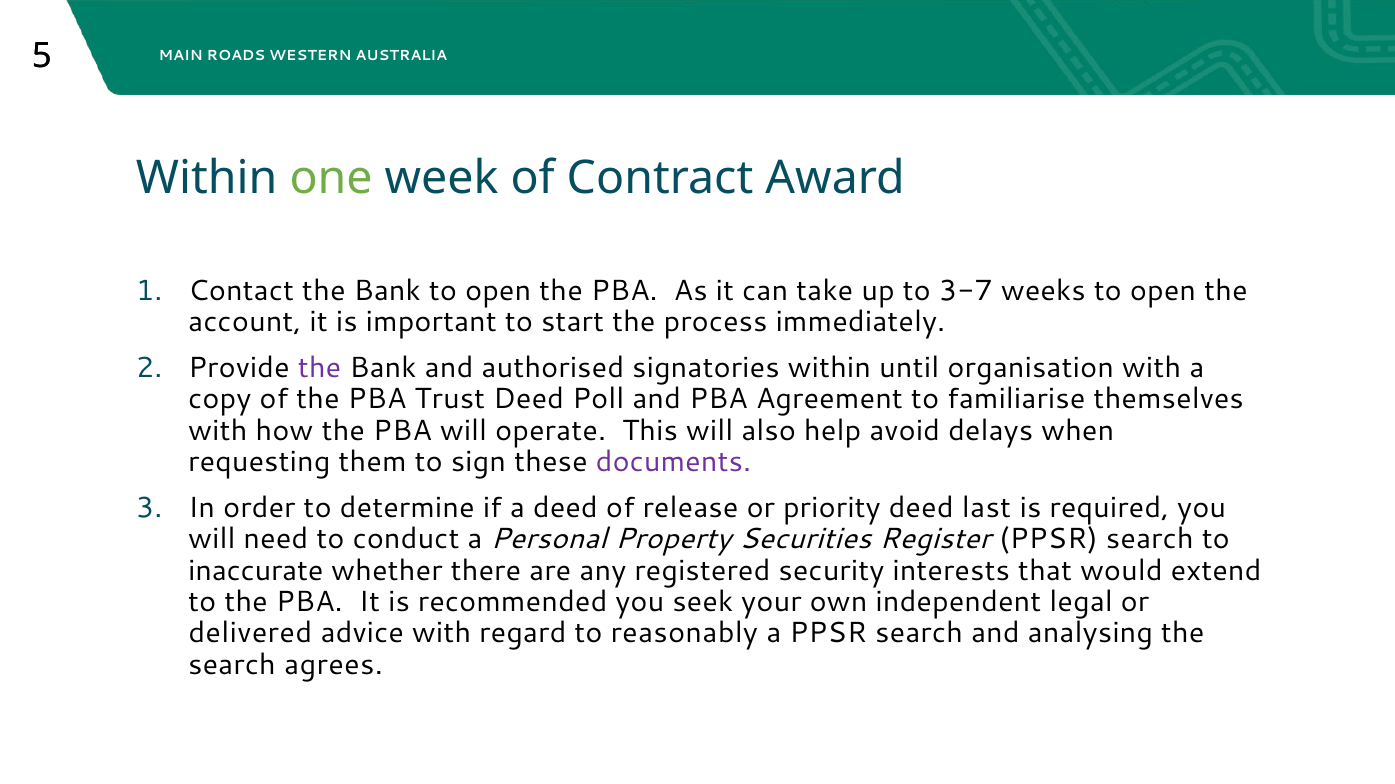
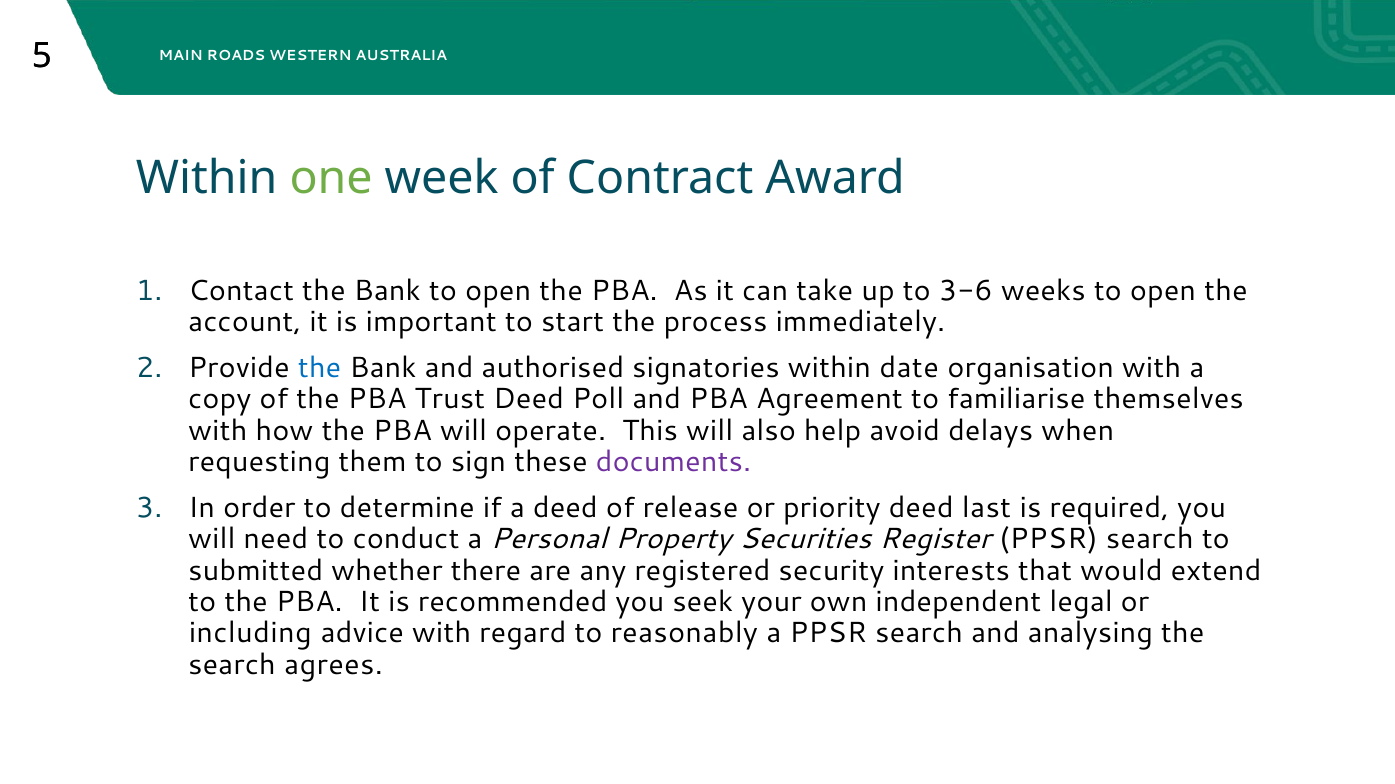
3-7: 3-7 -> 3-6
the at (320, 368) colour: purple -> blue
until: until -> date
inaccurate: inaccurate -> submitted
delivered: delivered -> including
